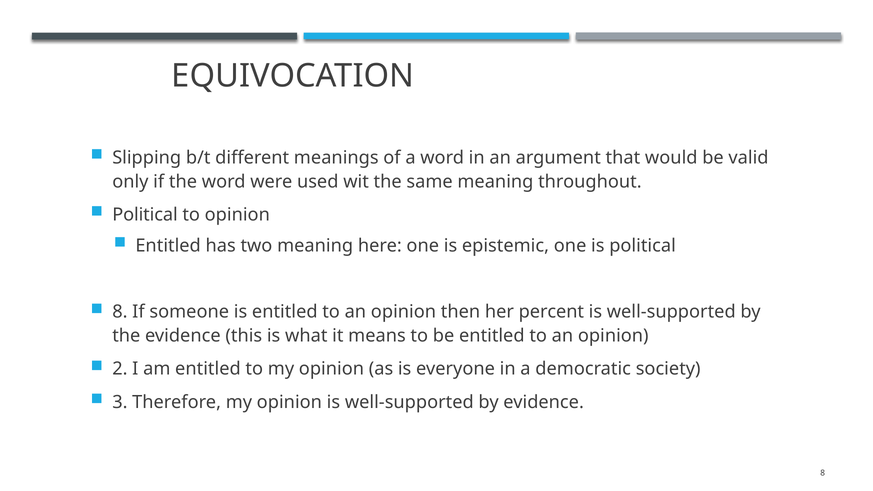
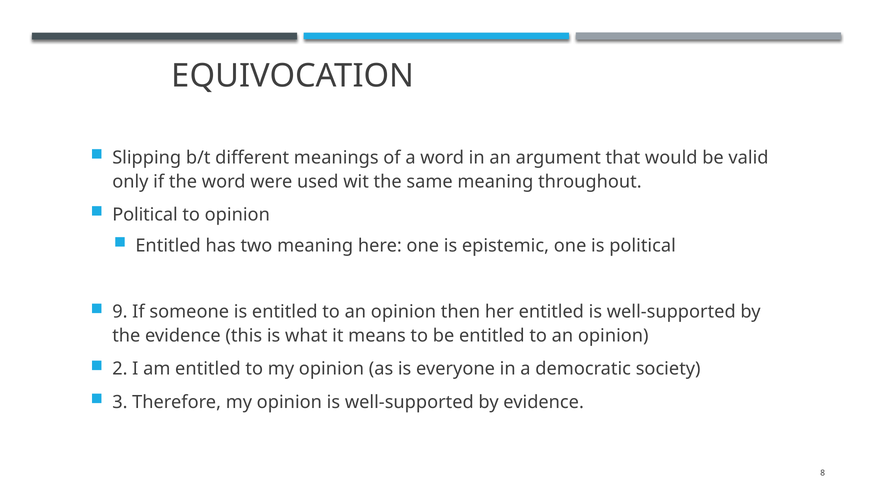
8 at (120, 312): 8 -> 9
her percent: percent -> entitled
